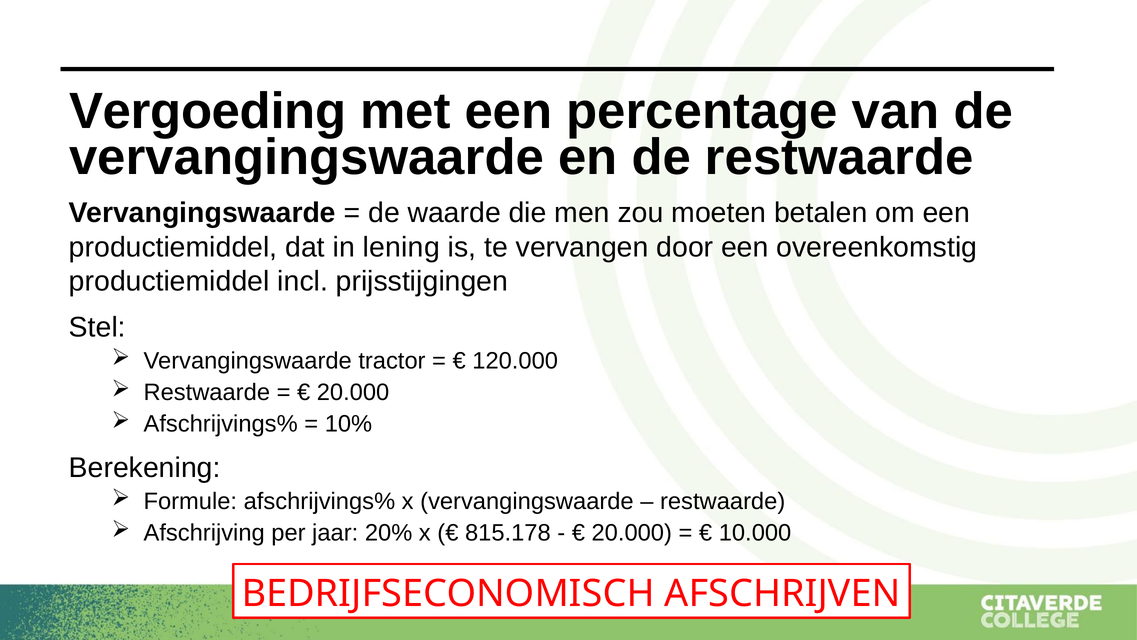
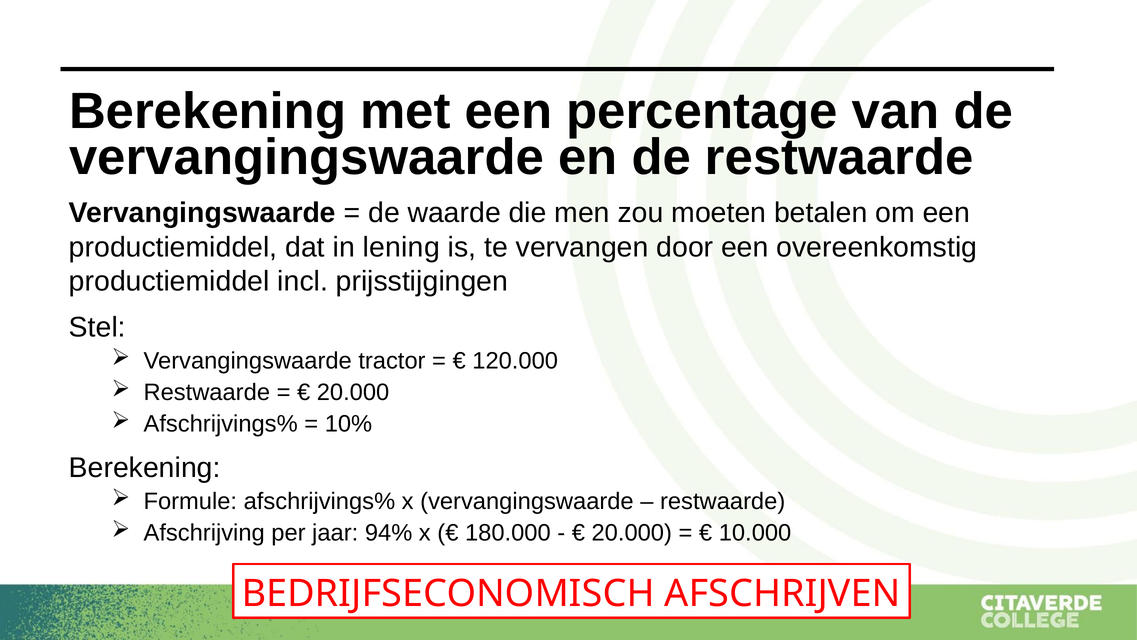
Vergoeding at (208, 111): Vergoeding -> Berekening
20%: 20% -> 94%
815.178: 815.178 -> 180.000
